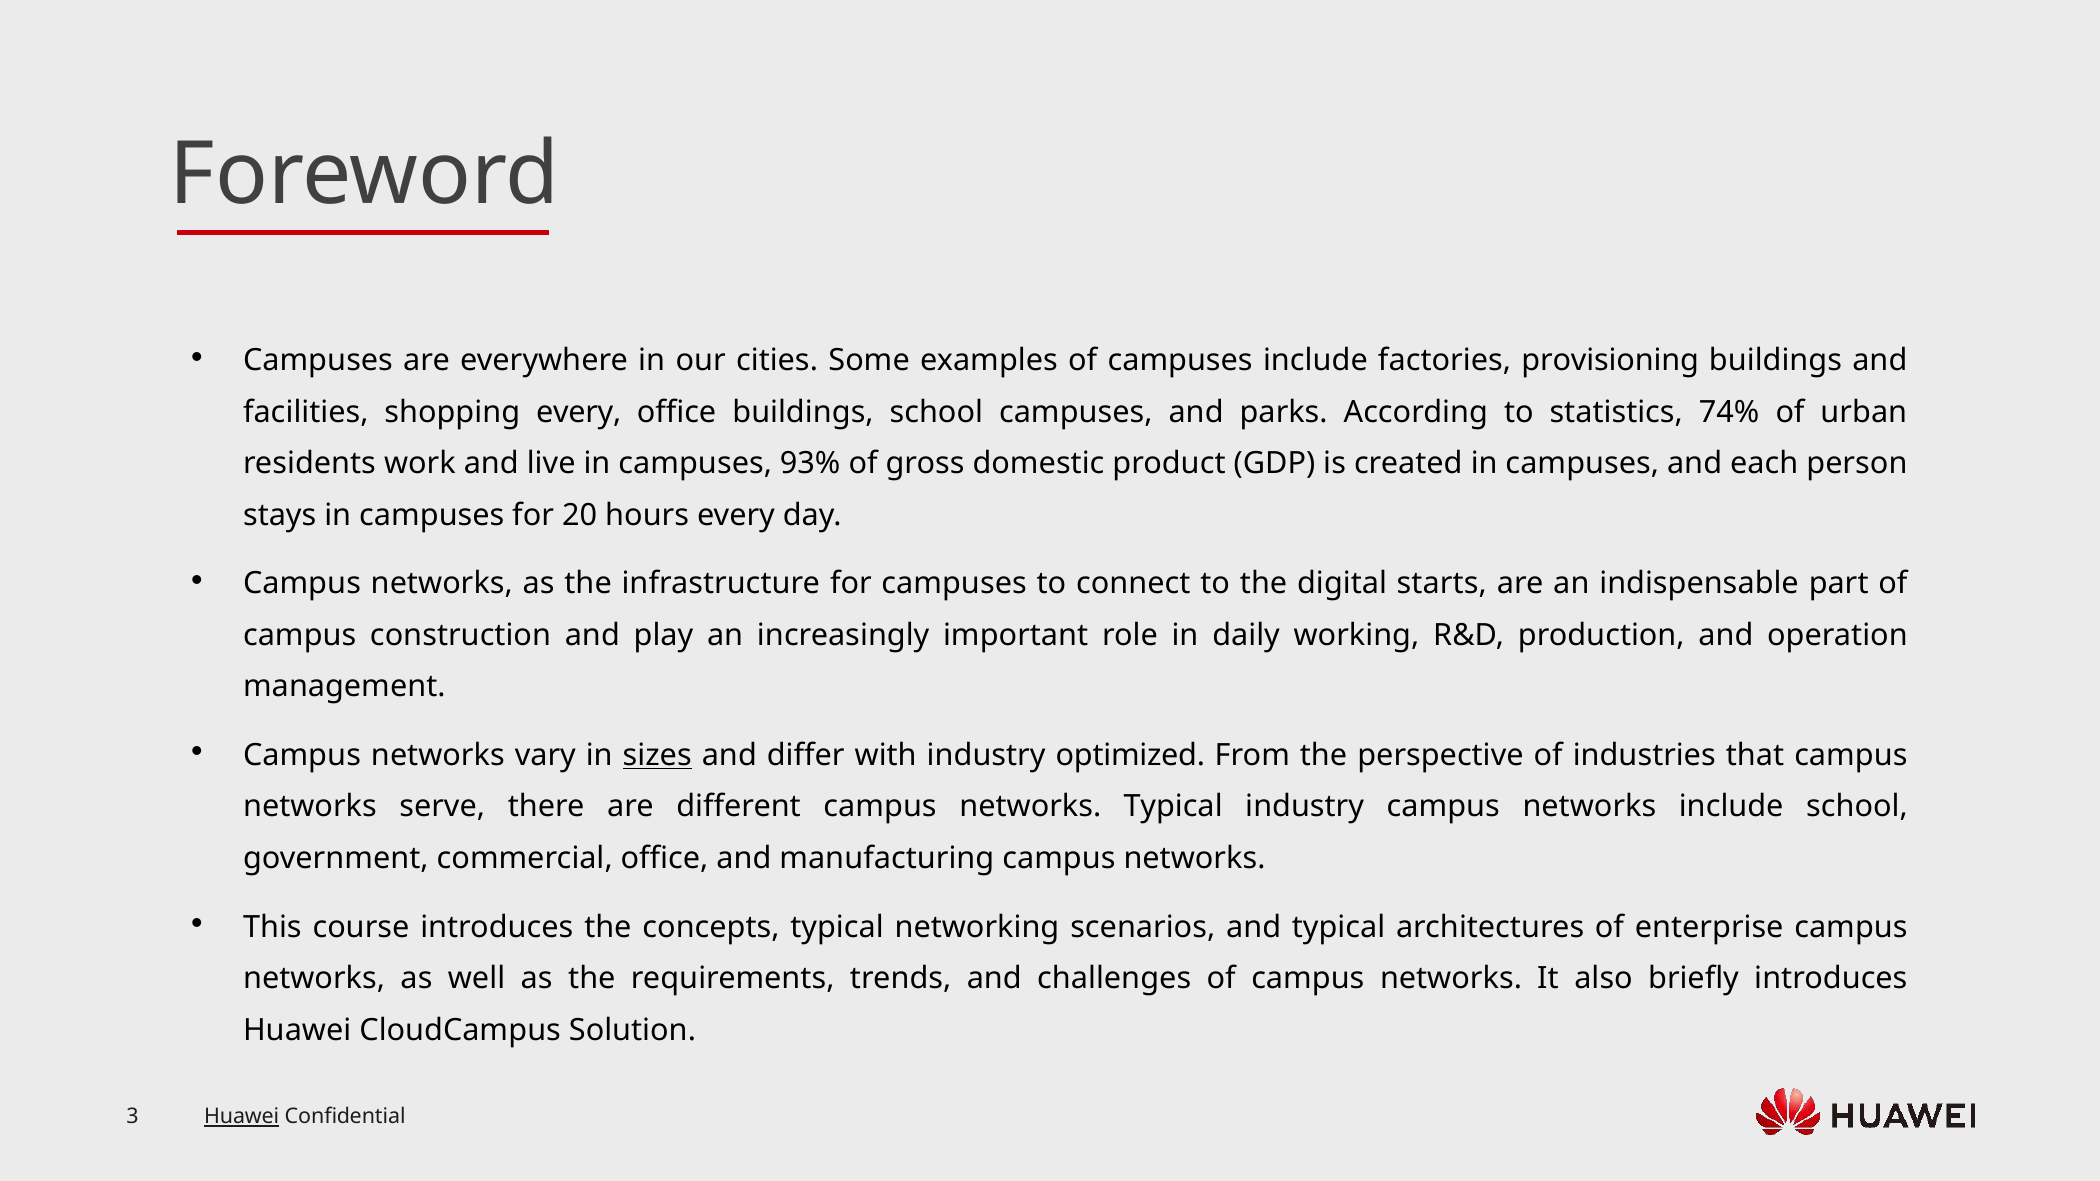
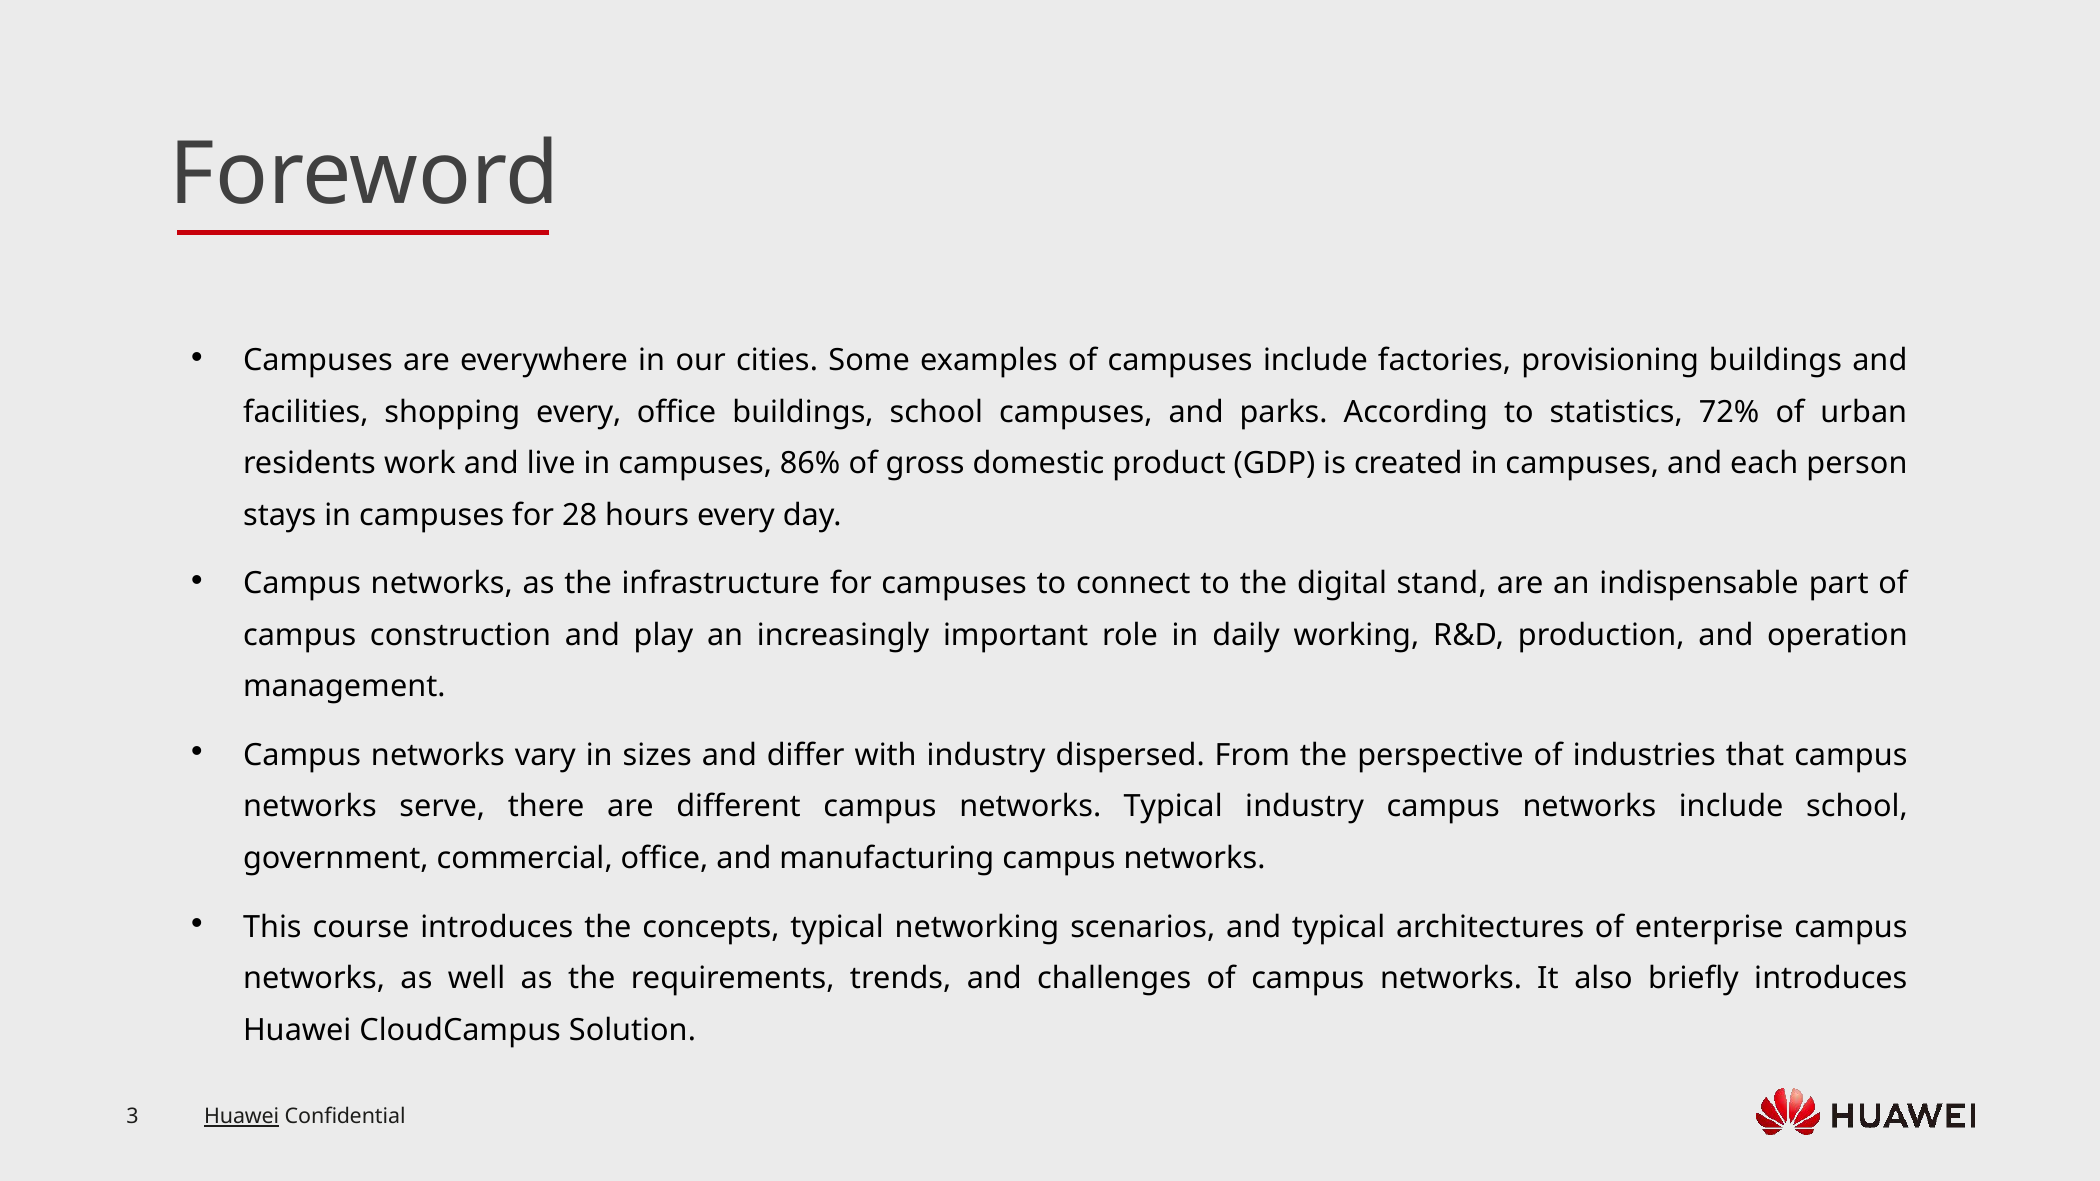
74%: 74% -> 72%
93%: 93% -> 86%
20: 20 -> 28
starts: starts -> stand
sizes underline: present -> none
optimized: optimized -> dispersed
